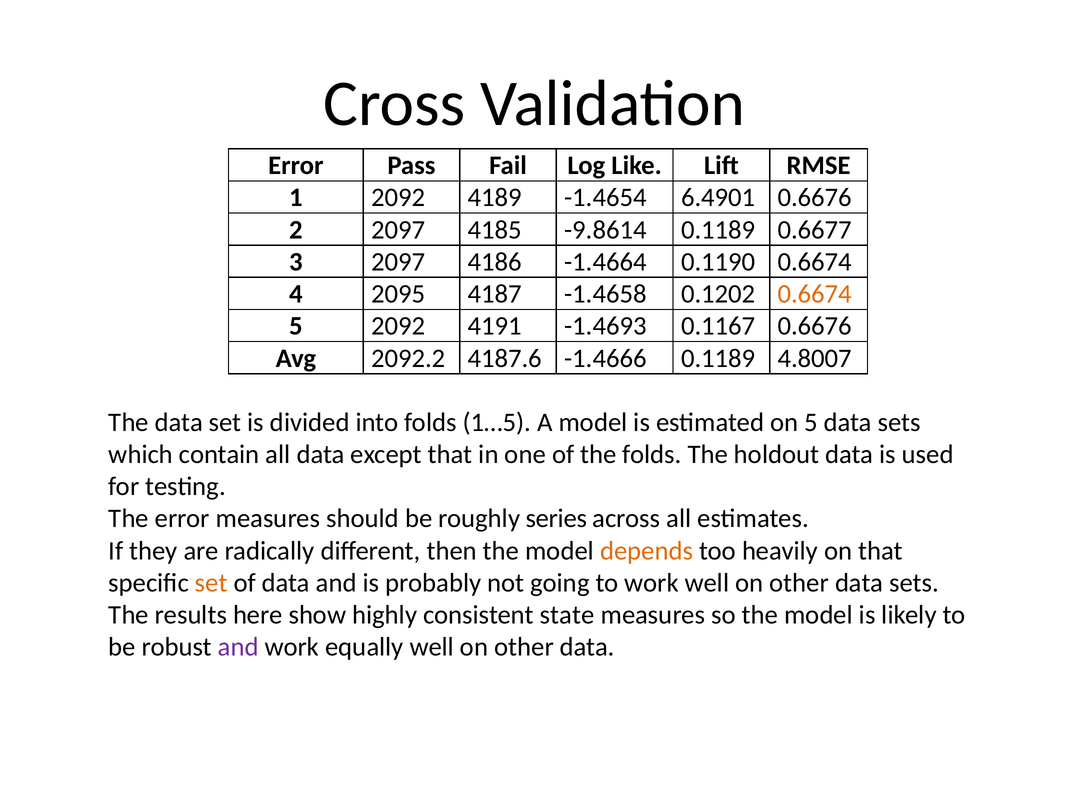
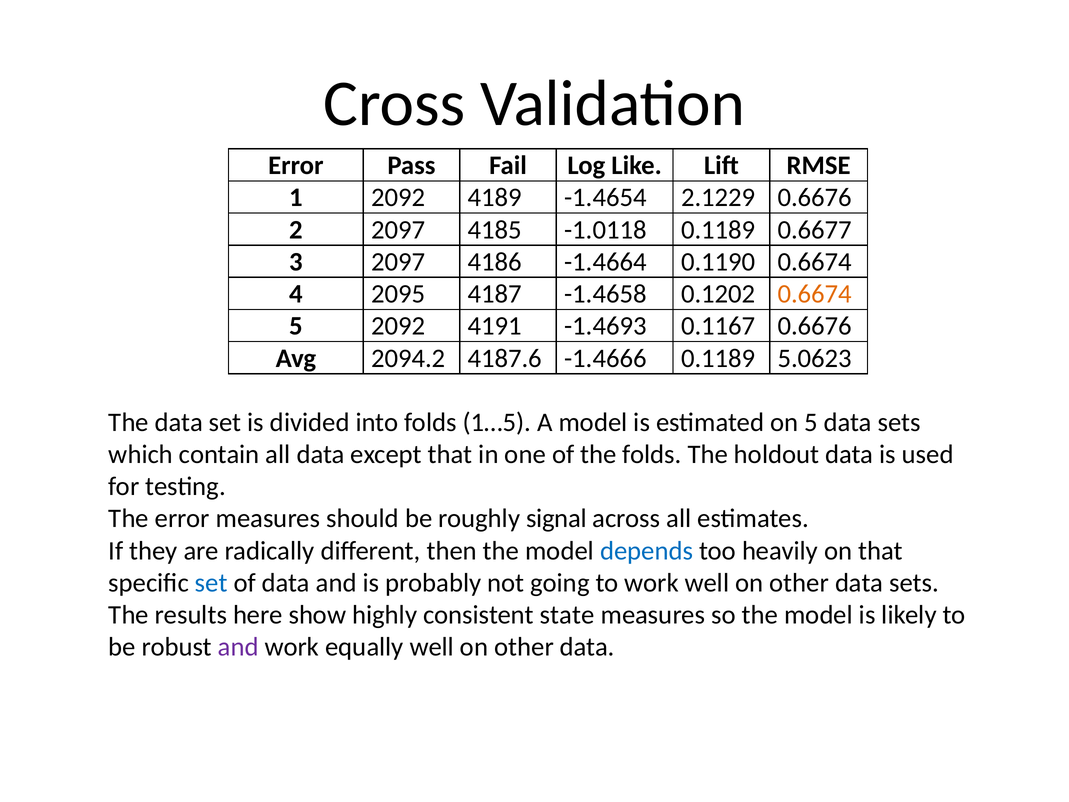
6.4901: 6.4901 -> 2.1229
-9.8614: -9.8614 -> -1.0118
2092.2: 2092.2 -> 2094.2
4.8007: 4.8007 -> 5.0623
series: series -> signal
depends colour: orange -> blue
set at (211, 583) colour: orange -> blue
